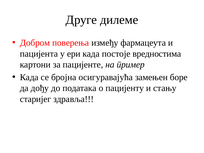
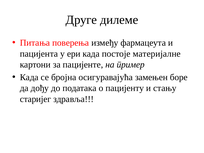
Добром: Добром -> Питања
вредностима: вредностима -> материјалне
